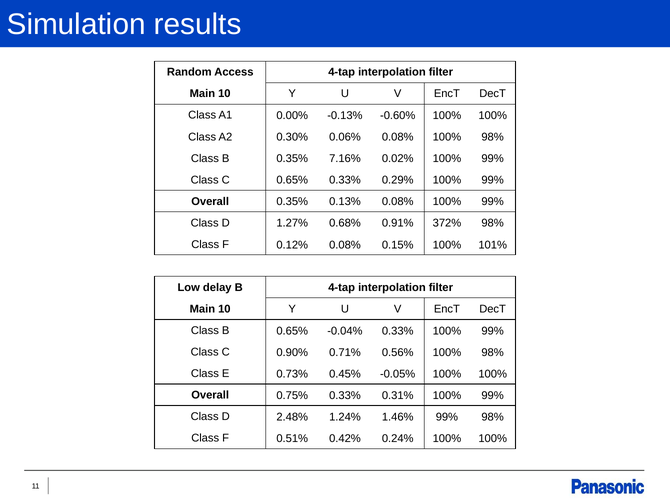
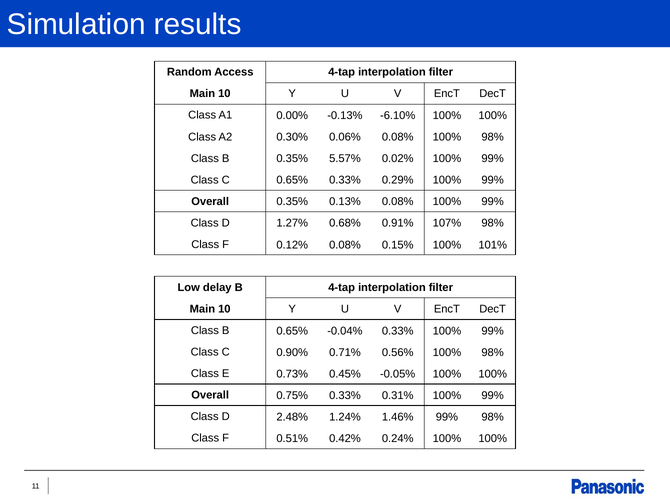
-0.60%: -0.60% -> -6.10%
7.16%: 7.16% -> 5.57%
372%: 372% -> 107%
